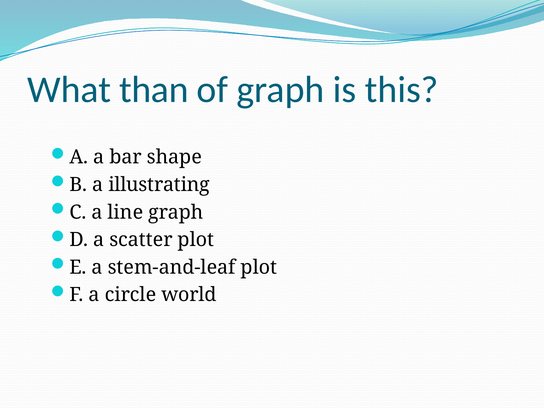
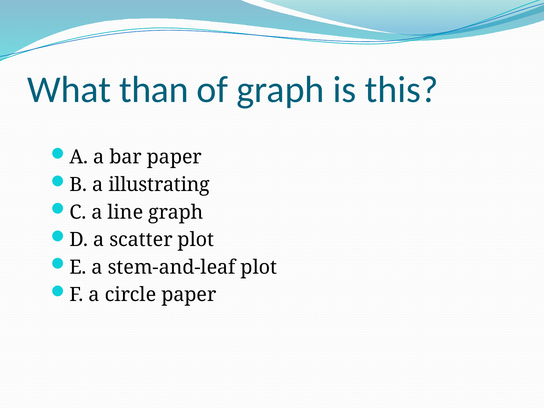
bar shape: shape -> paper
circle world: world -> paper
